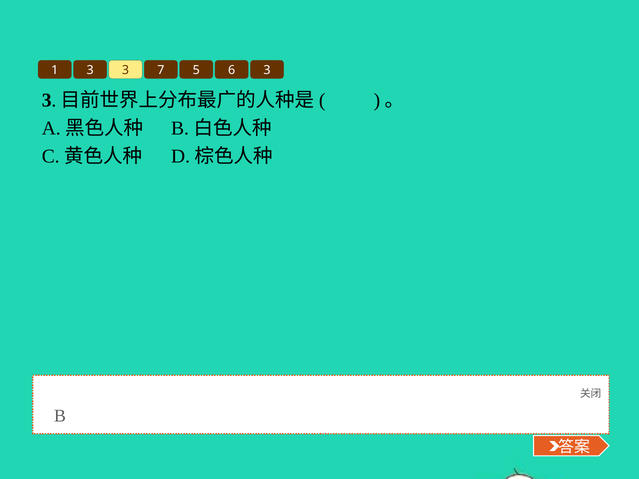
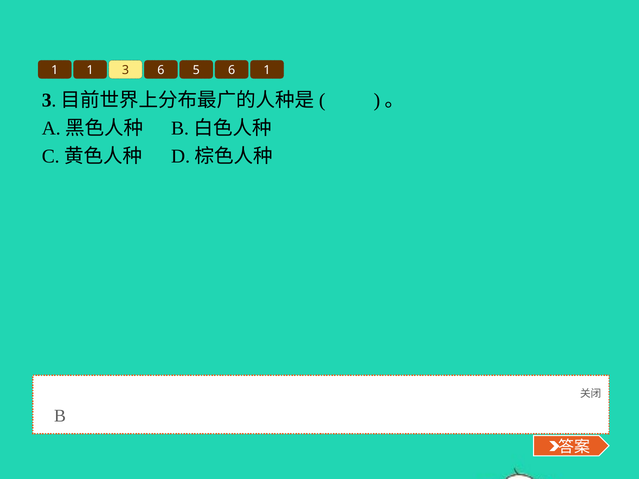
1 3: 3 -> 1
3 7: 7 -> 6
6 3: 3 -> 1
